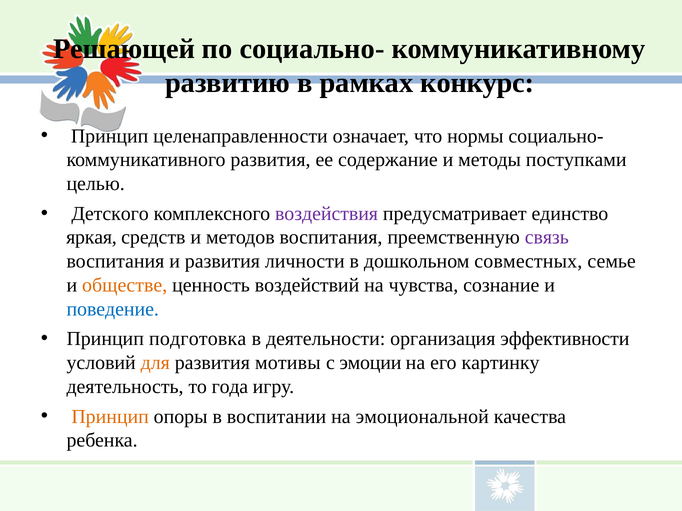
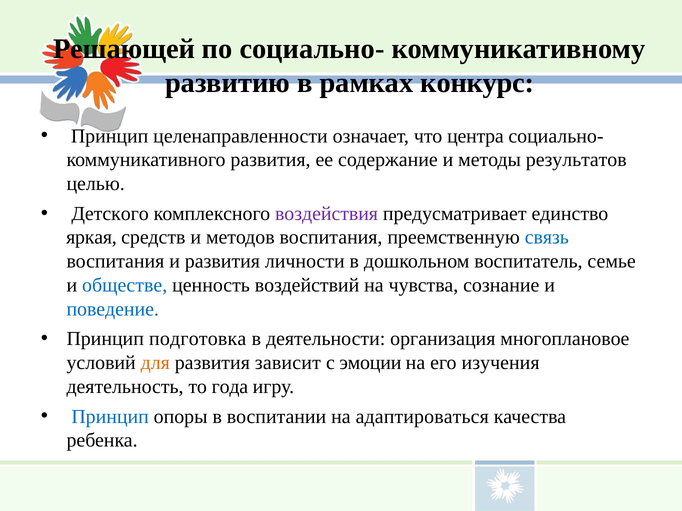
нормы: нормы -> центра
поступками: поступками -> результатов
связь colour: purple -> blue
совместных: совместных -> воспитатель
обществе colour: orange -> blue
эффективности: эффективности -> многоплановое
мотивы: мотивы -> зависит
картинку: картинку -> изучения
Принцип at (110, 417) colour: orange -> blue
эмоциональной: эмоциональной -> адаптироваться
